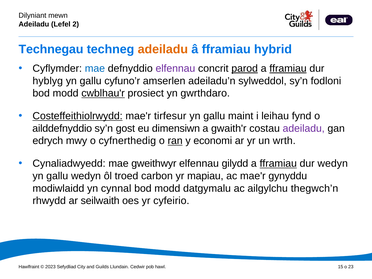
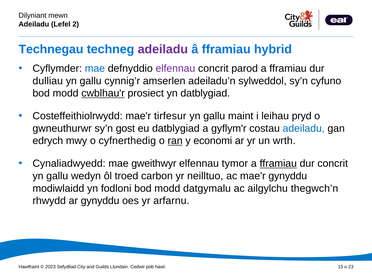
adeiladu at (163, 49) colour: orange -> purple
parod underline: present -> none
fframiau at (288, 68) underline: present -> none
hyblyg: hyblyg -> dulliau
cyfuno’r: cyfuno’r -> cynnig’r
fodloni: fodloni -> cyfuno
yn gwrthdaro: gwrthdaro -> datblygiad
Costeffeithiolrwydd underline: present -> none
fynd: fynd -> pryd
ailddefnyddio: ailddefnyddio -> gwneuthurwr
eu dimensiwn: dimensiwn -> datblygiad
gwaith'r: gwaith'r -> gyflym'r
adeiladu at (304, 128) colour: purple -> blue
gilydd: gilydd -> tymor
dur wedyn: wedyn -> concrit
mapiau: mapiau -> neilltuo
cynnal: cynnal -> fodloni
ar seilwaith: seilwaith -> gynyddu
cyfeirio: cyfeirio -> arfarnu
